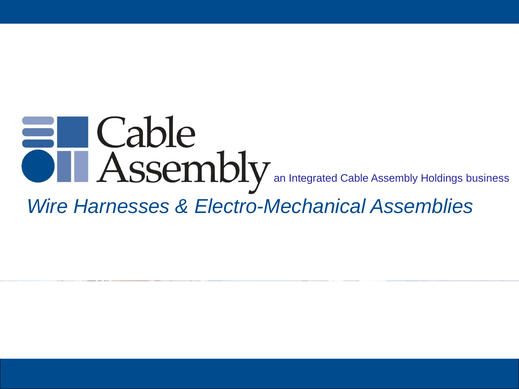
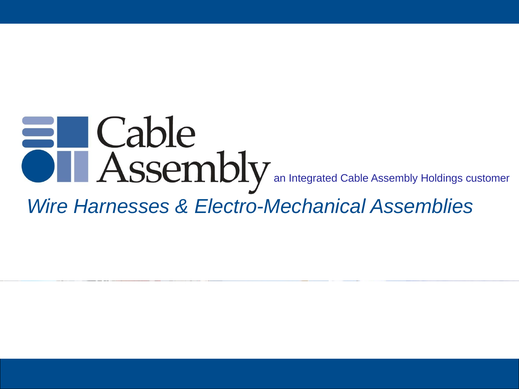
business: business -> customer
